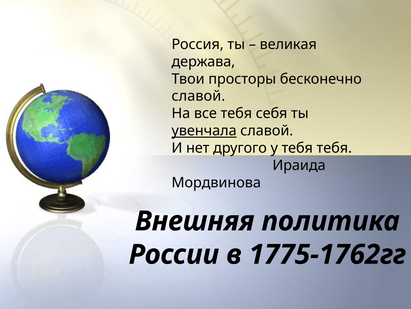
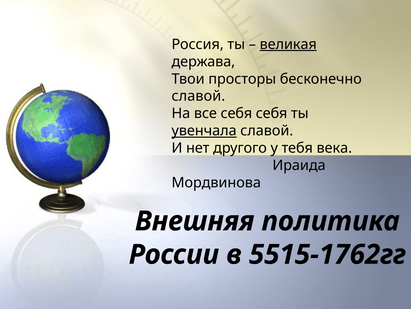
великая underline: none -> present
все тебя: тебя -> себя
тебя тебя: тебя -> века
1775-1762гг: 1775-1762гг -> 5515-1762гг
